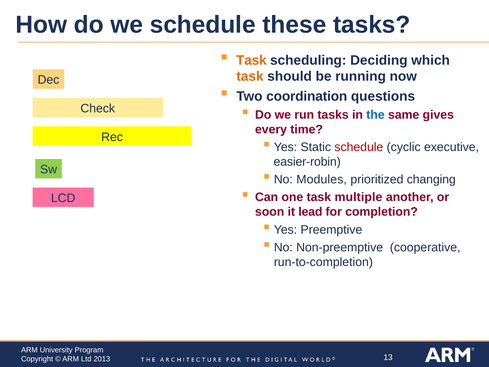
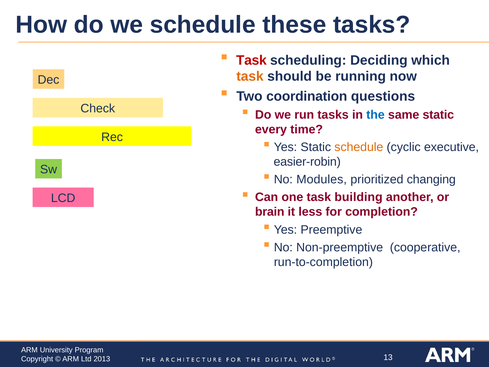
Task at (251, 60) colour: orange -> red
same gives: gives -> static
schedule at (359, 147) colour: red -> orange
multiple: multiple -> building
soon: soon -> brain
lead: lead -> less
